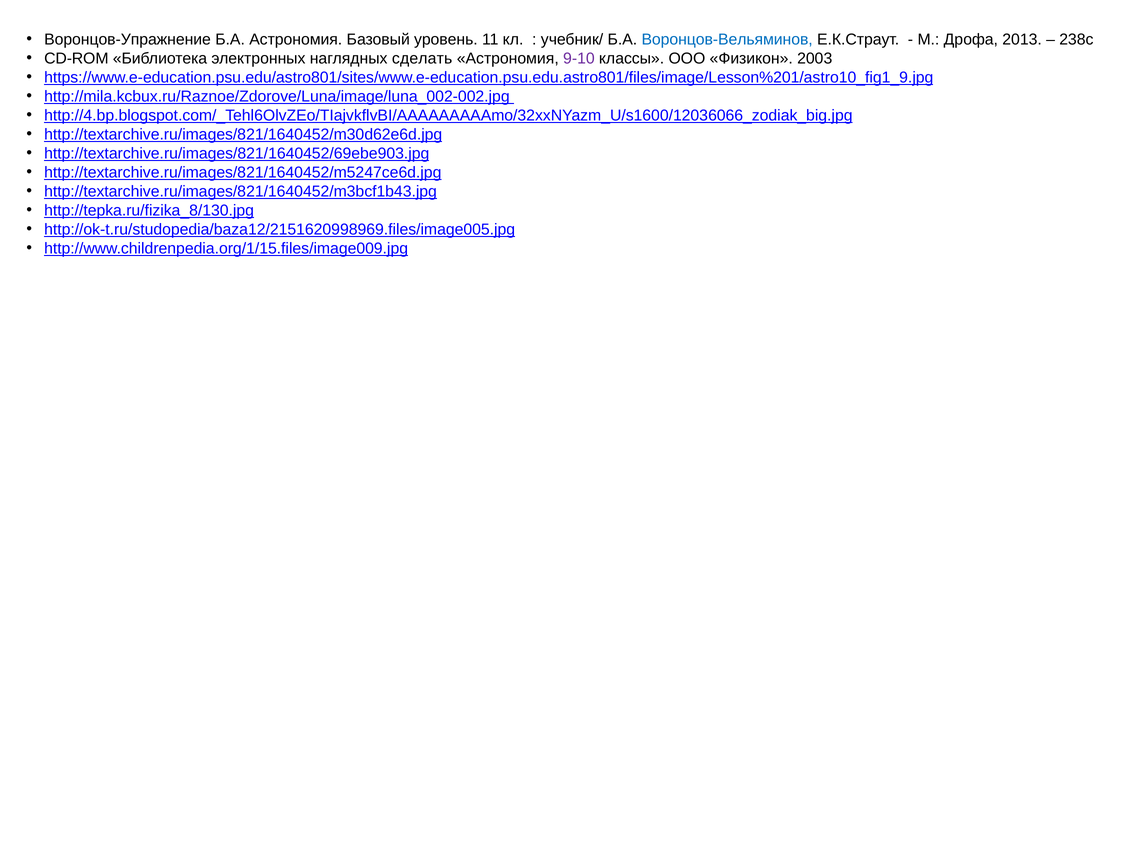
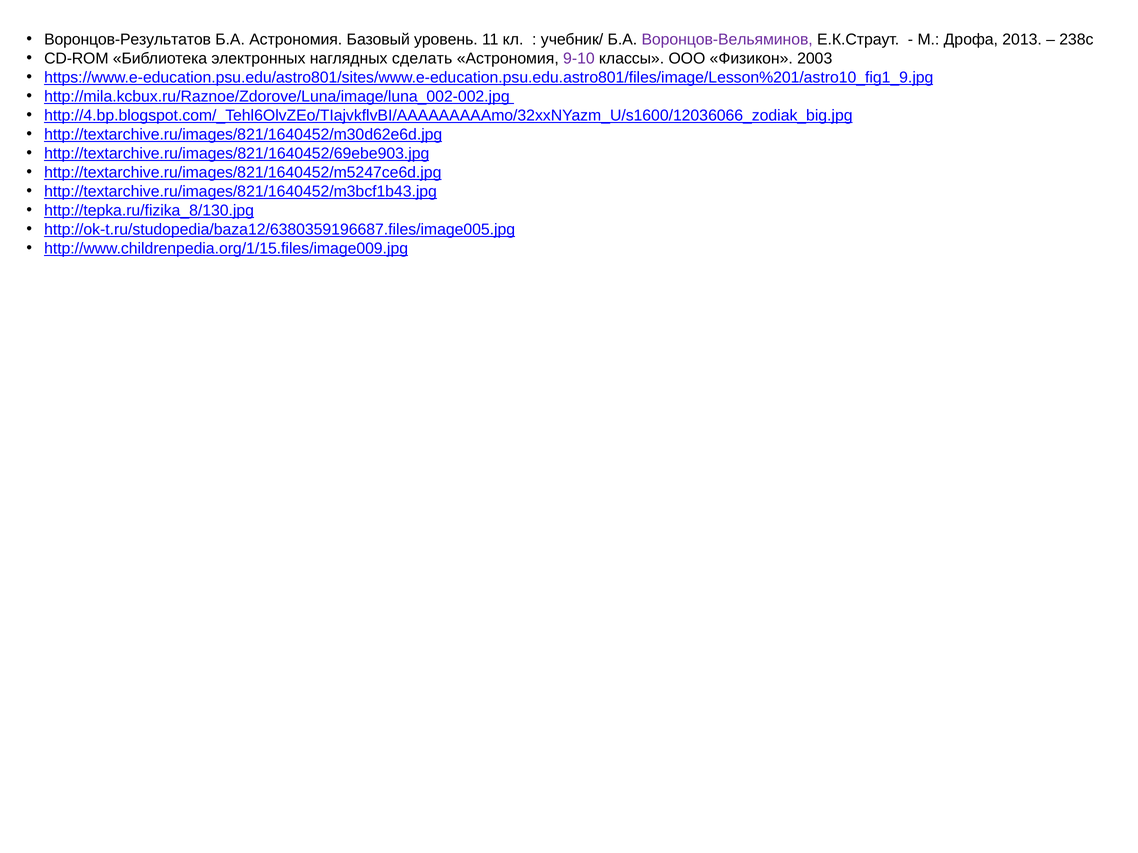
Воронцов-Упражнение: Воронцов-Упражнение -> Воронцов-Результатов
Воронцов-Вельяминов colour: blue -> purple
http://ok-t.ru/studopedia/baza12/2151620998969.files/image005.jpg: http://ok-t.ru/studopedia/baza12/2151620998969.files/image005.jpg -> http://ok-t.ru/studopedia/baza12/6380359196687.files/image005.jpg
